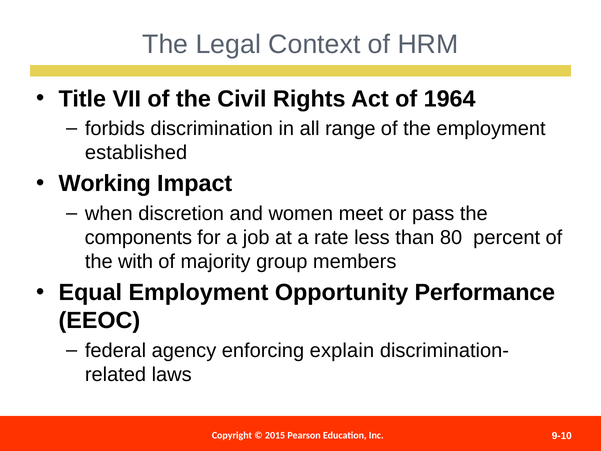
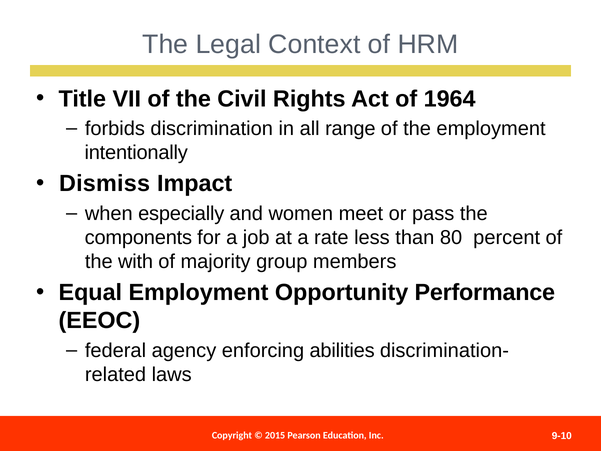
established: established -> intentionally
Working: Working -> Dismiss
discretion: discretion -> especially
explain: explain -> abilities
